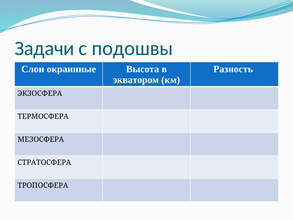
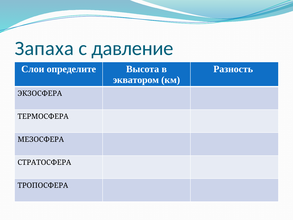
Задачи: Задачи -> Запаха
подошвы: подошвы -> давление
окраинные: окраинные -> определите
